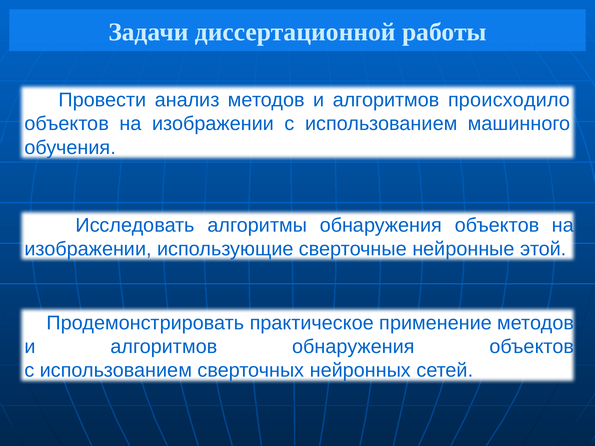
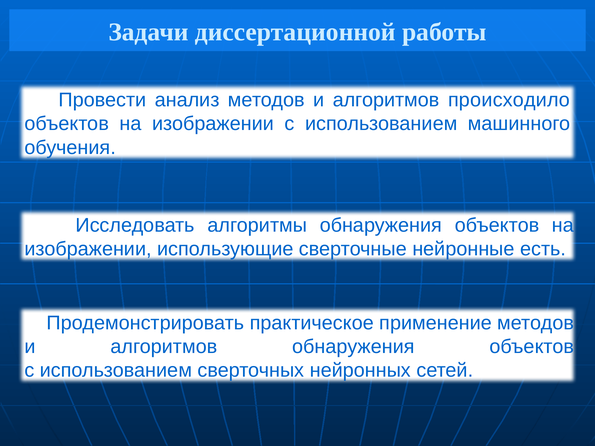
этой: этой -> есть
